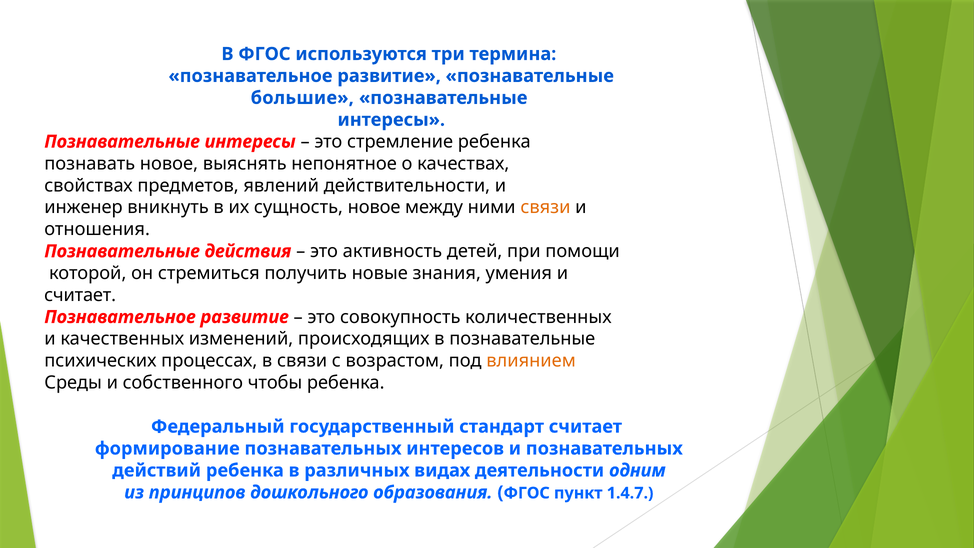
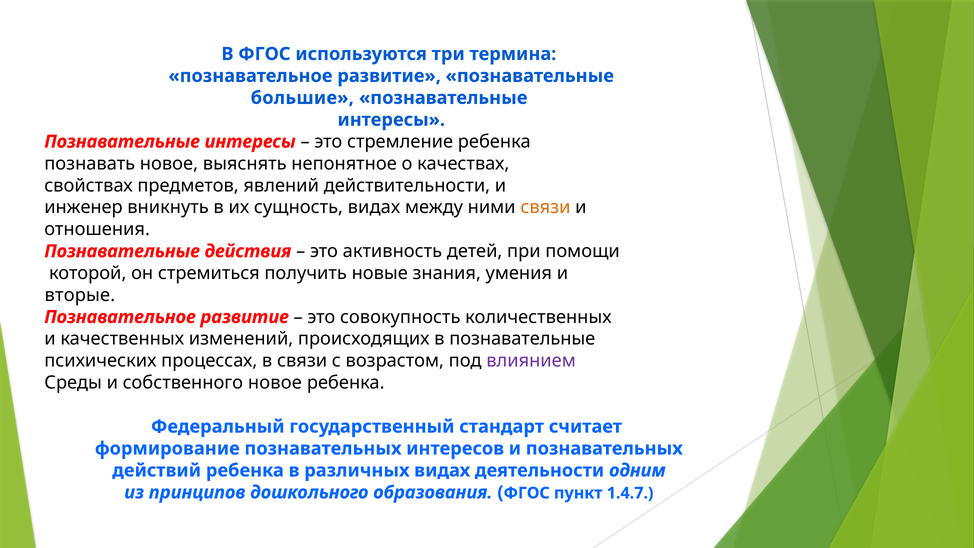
сущность новое: новое -> видах
считает at (80, 295): считает -> вторые
влиянием colour: orange -> purple
собственного чтобы: чтобы -> новое
